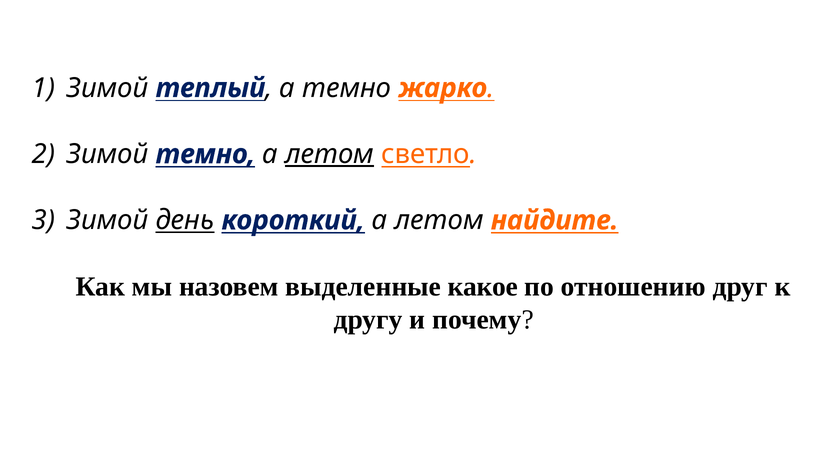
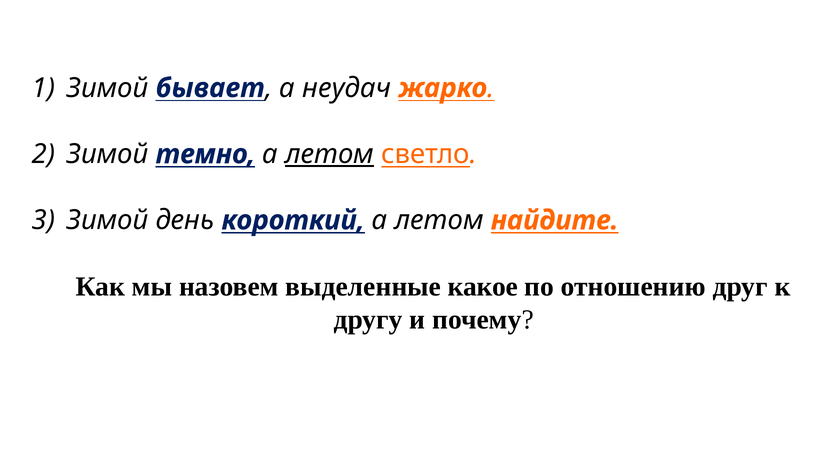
теплый: теплый -> бывает
а темно: темно -> неудач
день underline: present -> none
